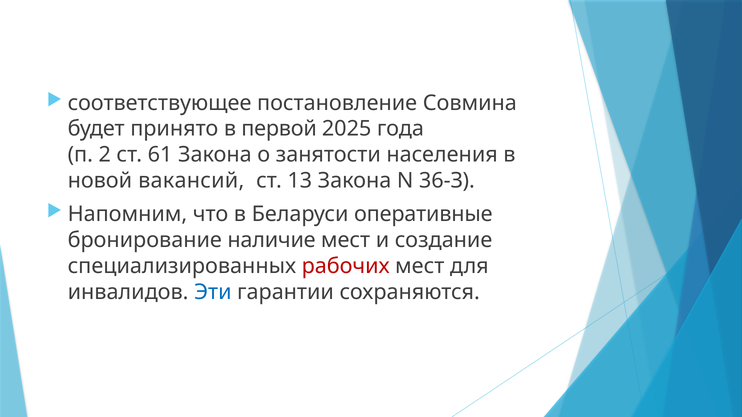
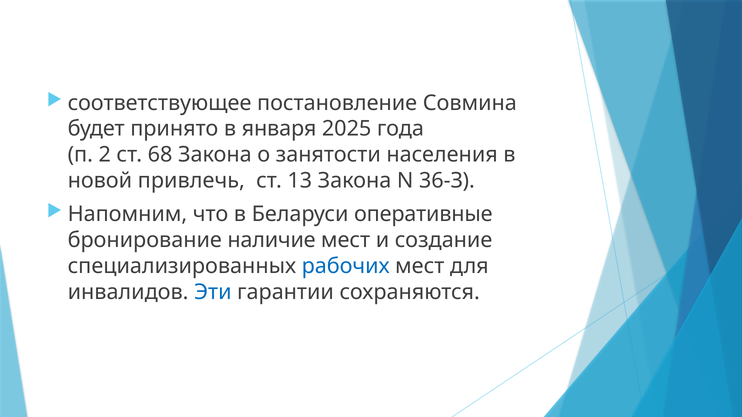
первой: первой -> января
61: 61 -> 68
вакансий: вакансий -> привлечь
рабочих colour: red -> blue
